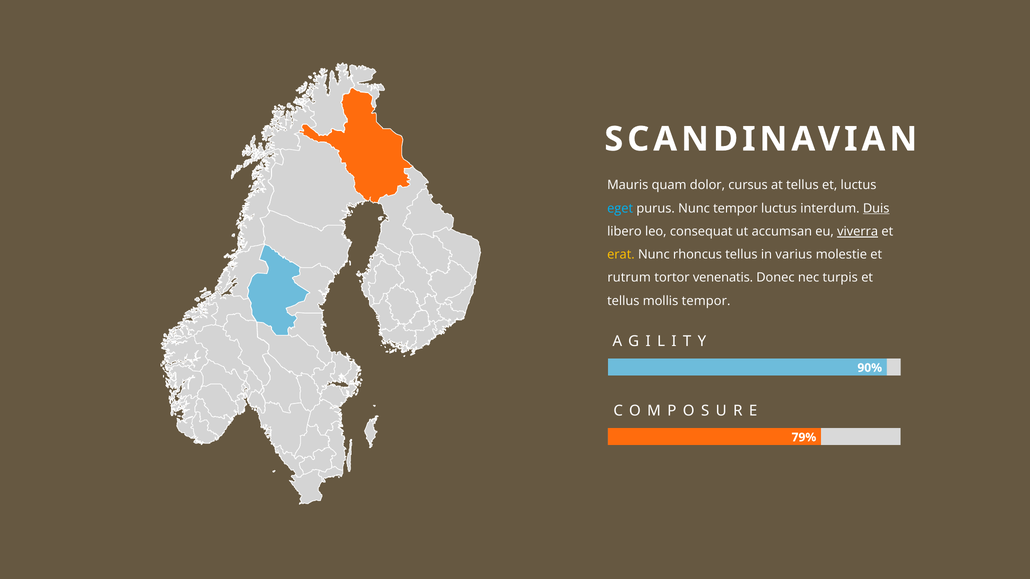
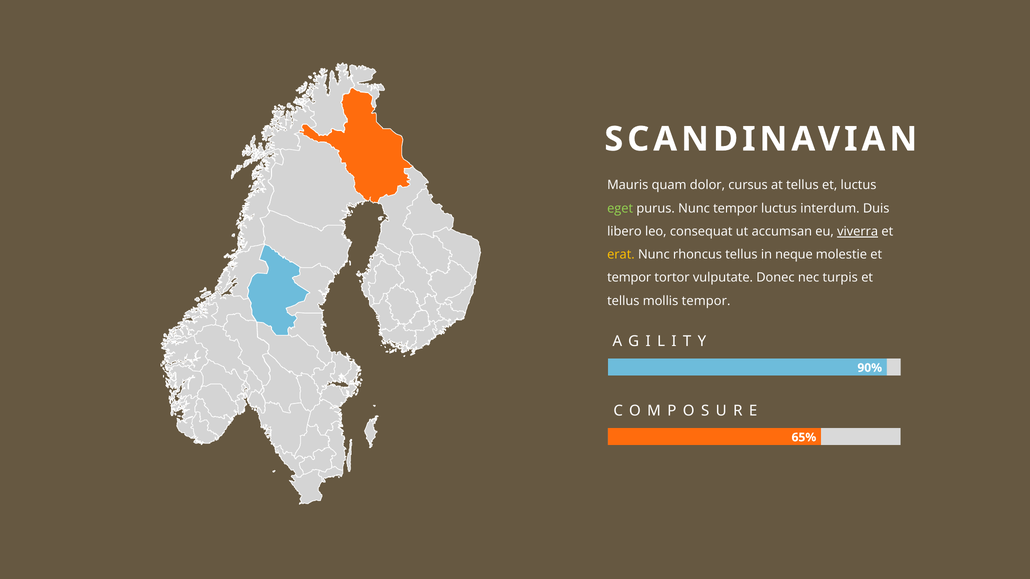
eget colour: light blue -> light green
Duis underline: present -> none
varius: varius -> neque
rutrum at (629, 278): rutrum -> tempor
venenatis: venenatis -> vulputate
79%: 79% -> 65%
